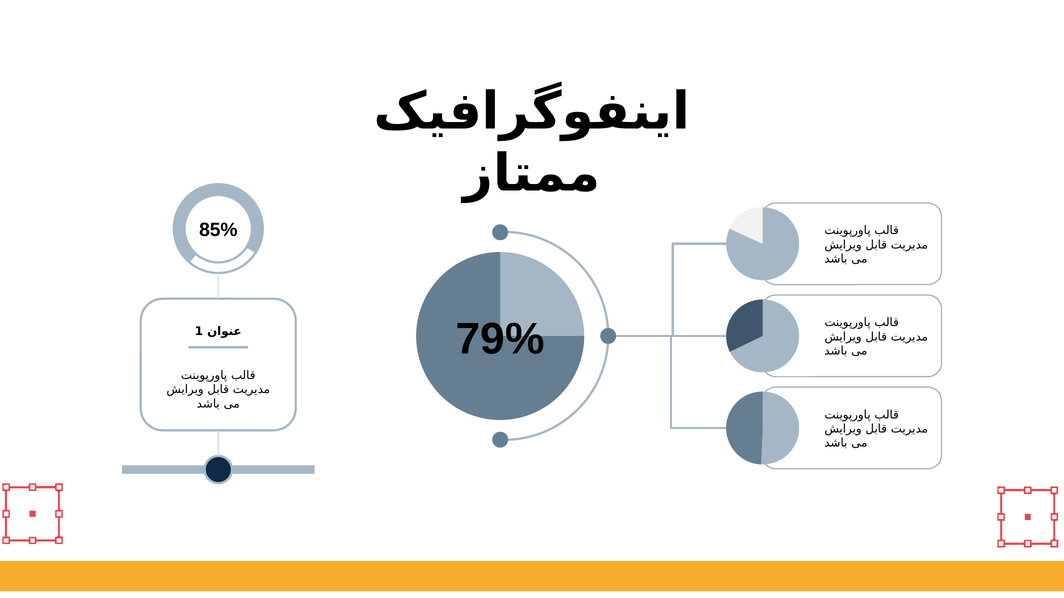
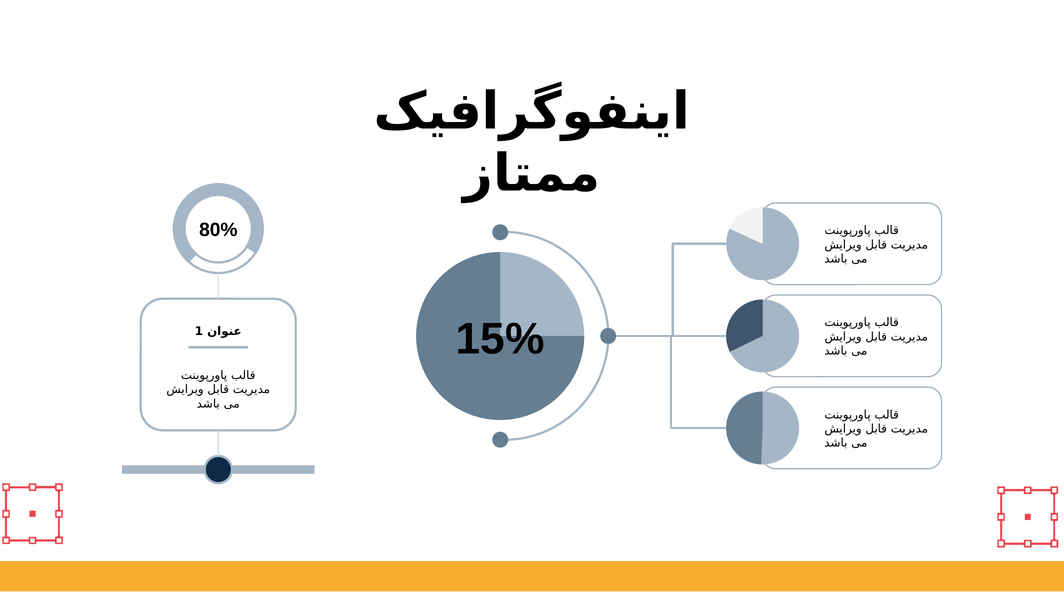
85%: 85% -> 80%
79%: 79% -> 15%
